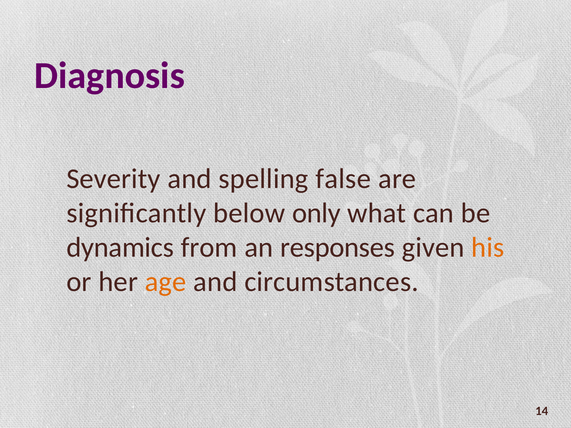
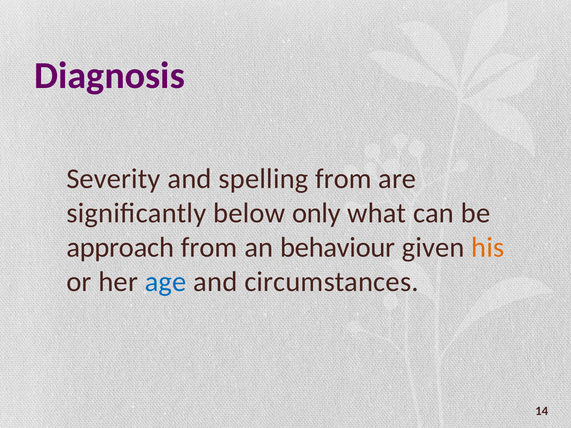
spelling false: false -> from
dynamics: dynamics -> approach
responses: responses -> behaviour
age colour: orange -> blue
